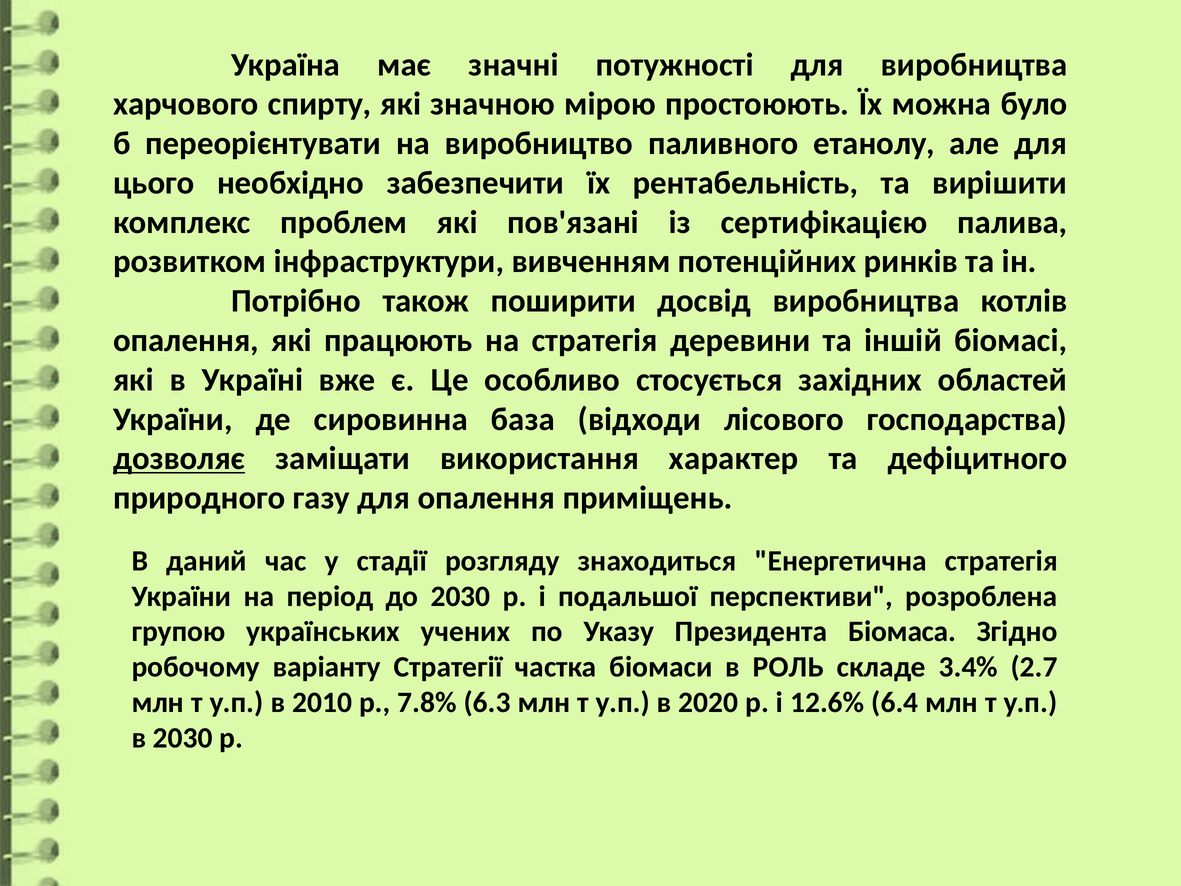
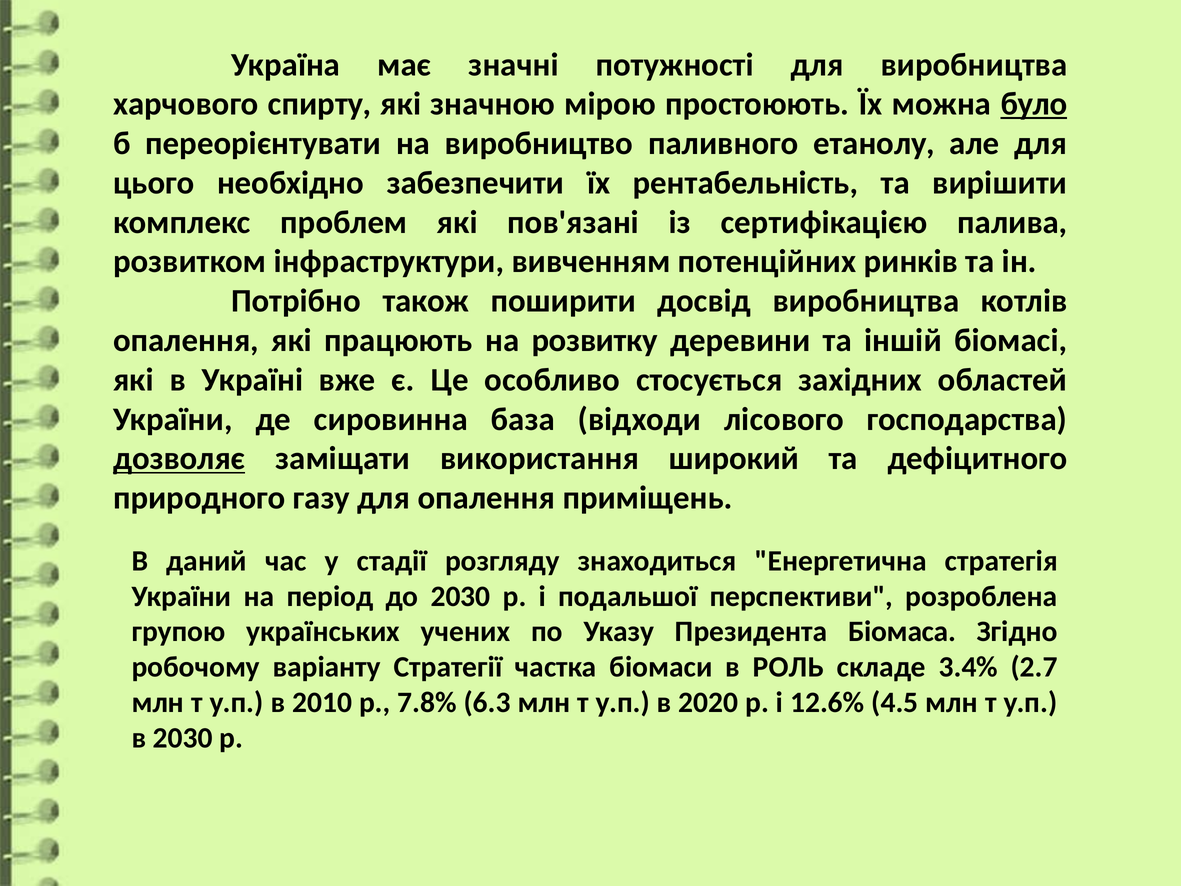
було underline: none -> present
на стратегія: стратегія -> розвитку
характер: характер -> широкий
6.4: 6.4 -> 4.5
